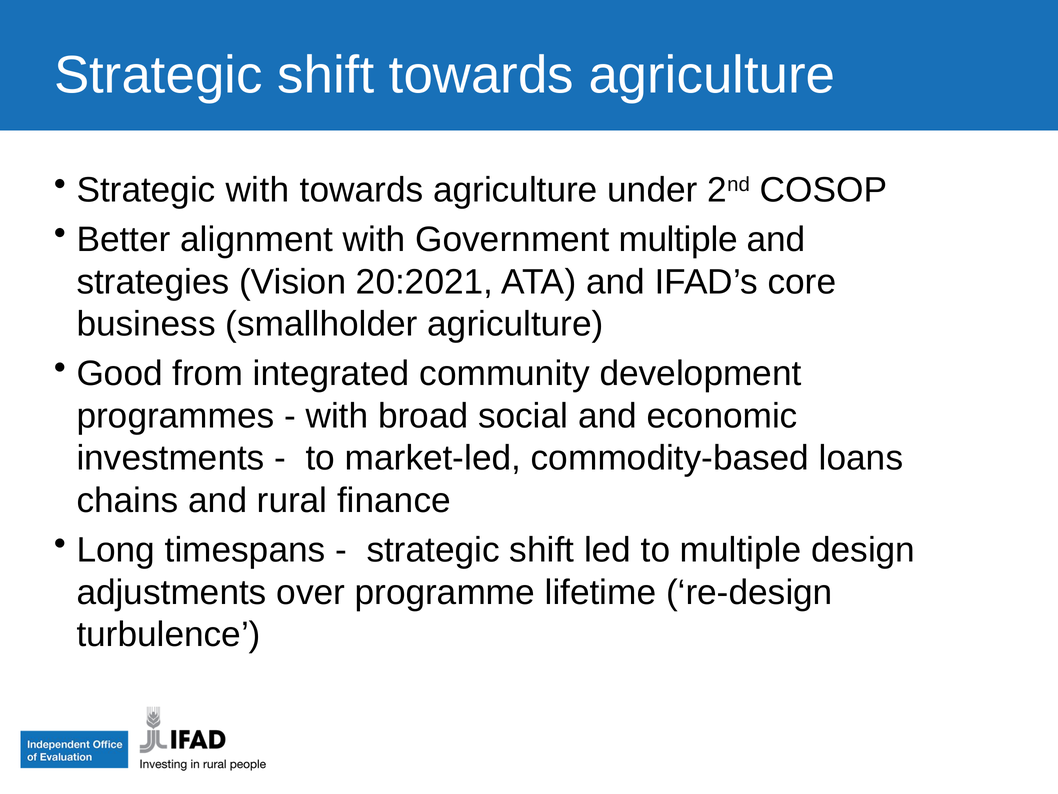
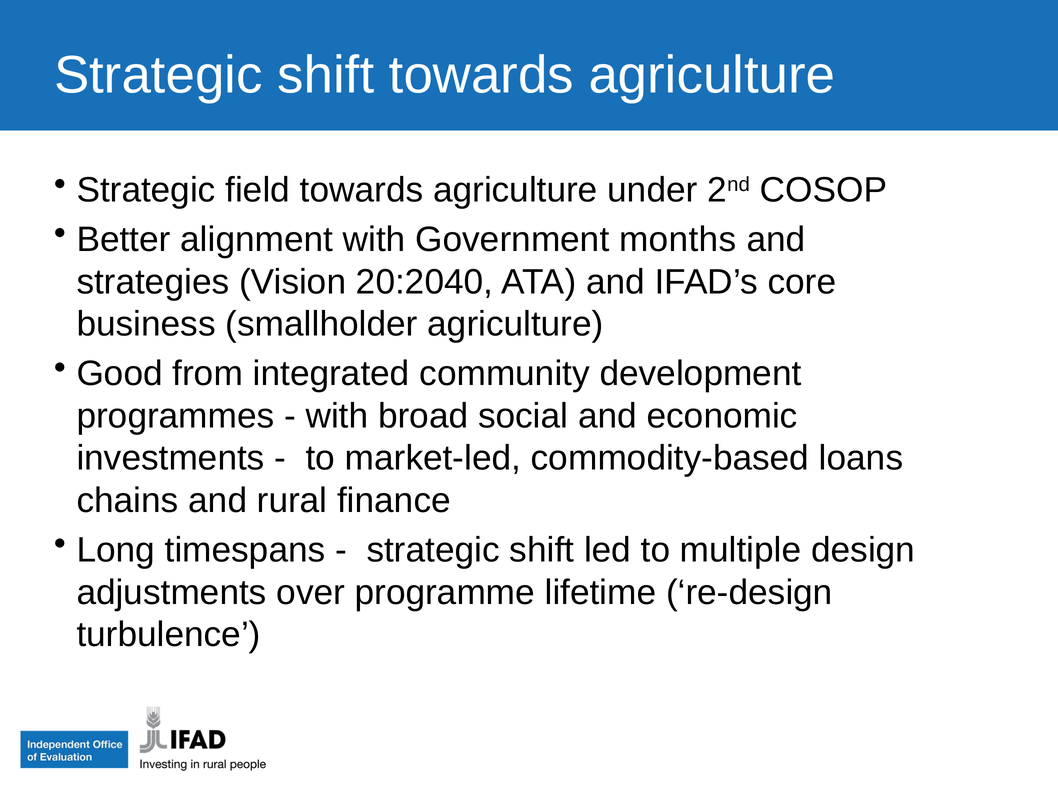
Strategic with: with -> field
Government multiple: multiple -> months
20:2021: 20:2021 -> 20:2040
